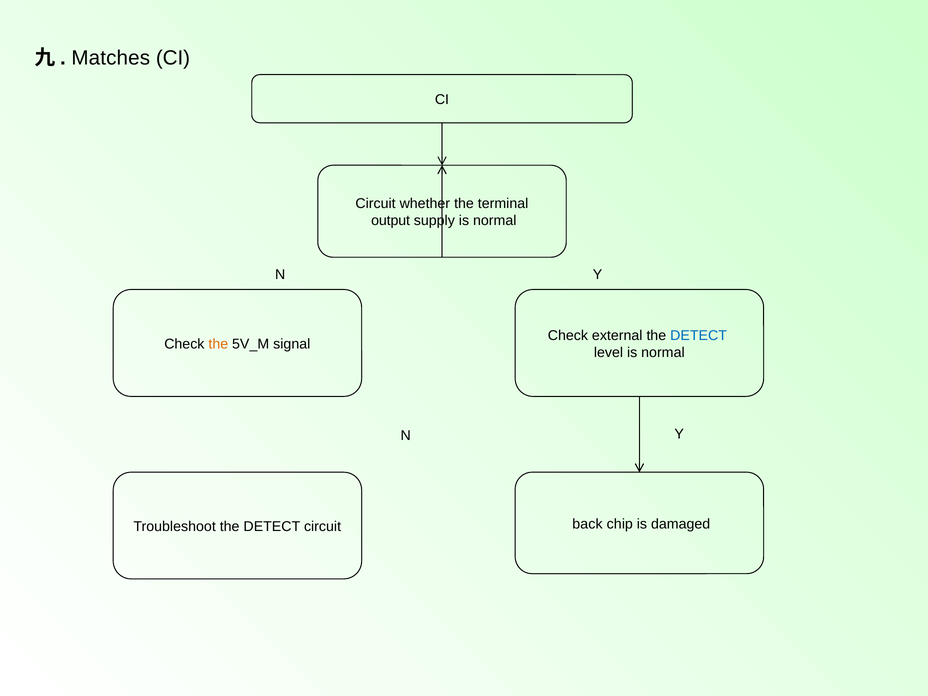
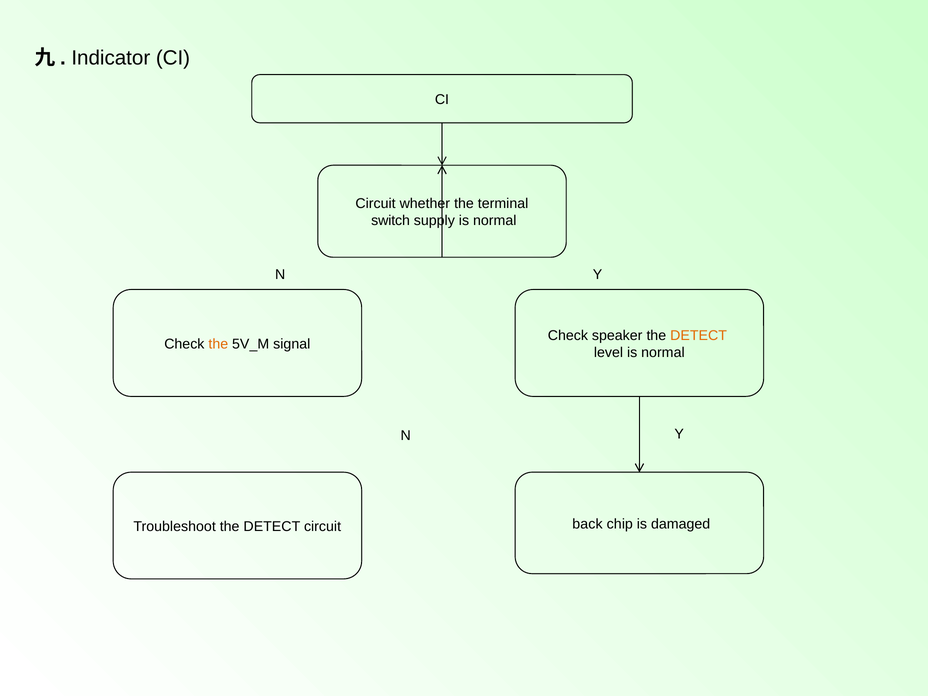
Matches: Matches -> Indicator
output: output -> switch
external: external -> speaker
DETECT at (699, 335) colour: blue -> orange
